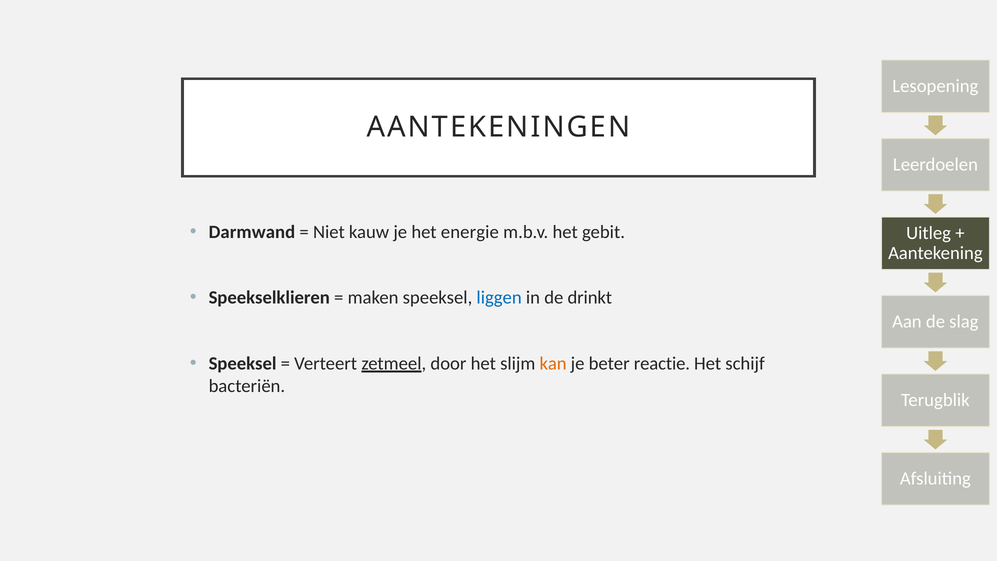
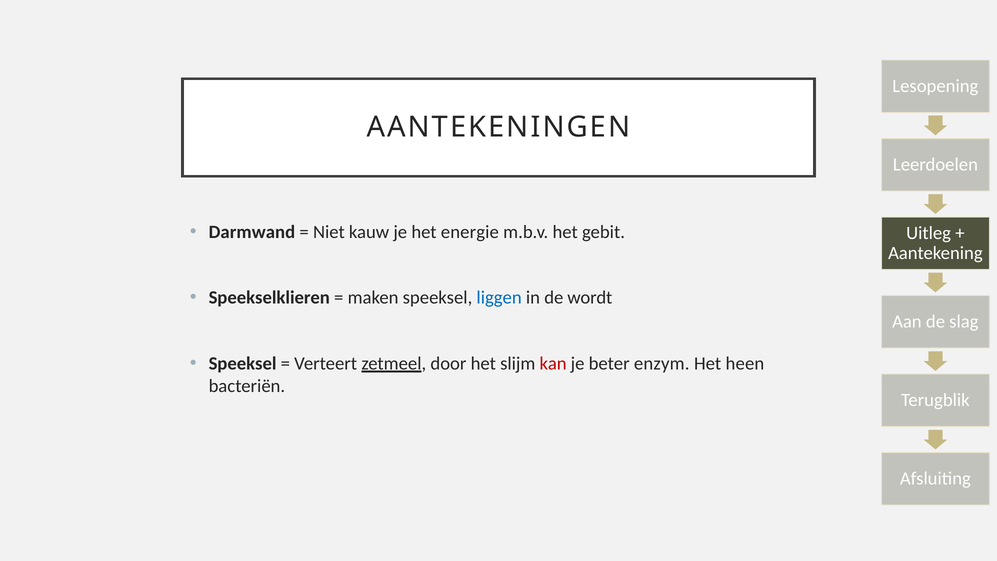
drinkt: drinkt -> wordt
kan colour: orange -> red
reactie: reactie -> enzym
schijf: schijf -> heen
